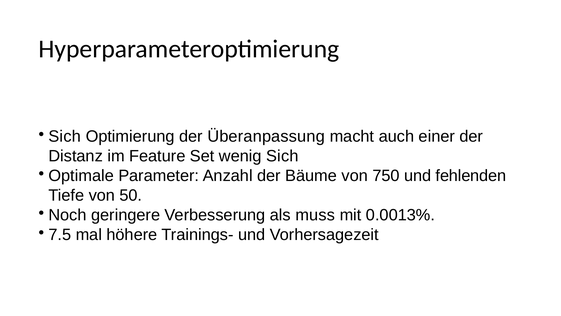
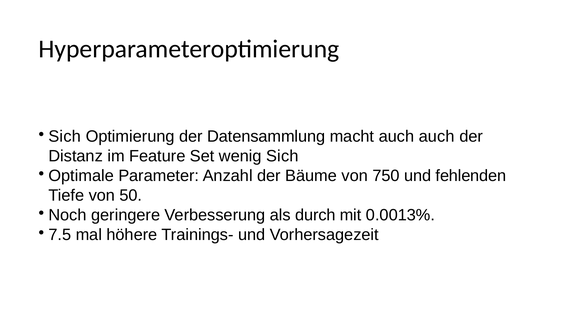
Überanpassung: Überanpassung -> Datensammlung
auch einer: einer -> auch
muss: muss -> durch
